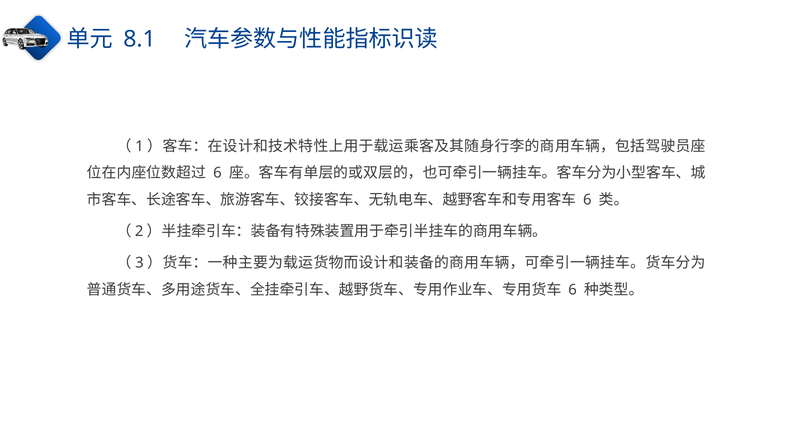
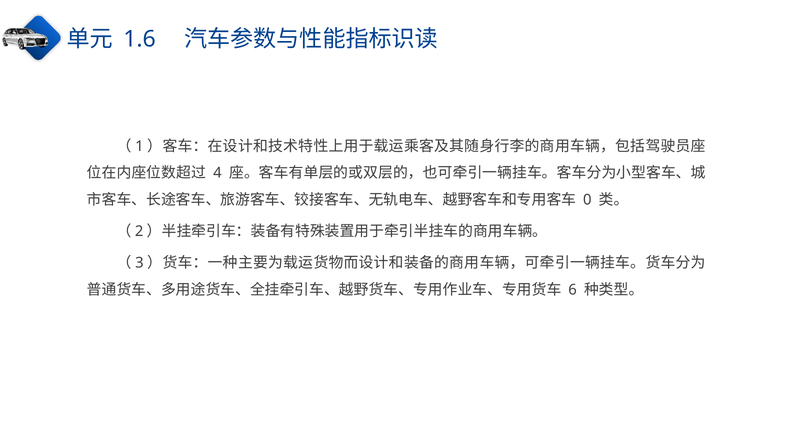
8.1: 8.1 -> 1.6
6 at (217, 173): 6 -> 4
6 at (587, 200): 6 -> 0
